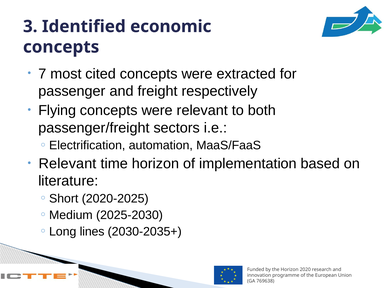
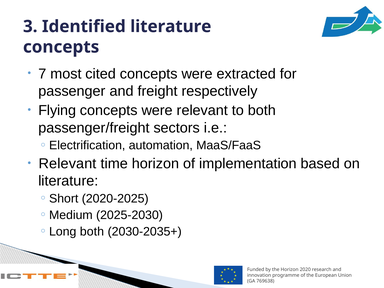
Identified economic: economic -> literature
lines at (92, 232): lines -> both
